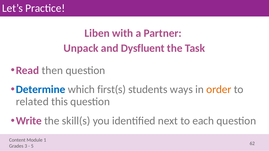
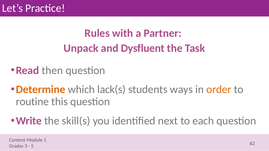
Liben: Liben -> Rules
Determine colour: blue -> orange
first(s: first(s -> lack(s
related: related -> routine
